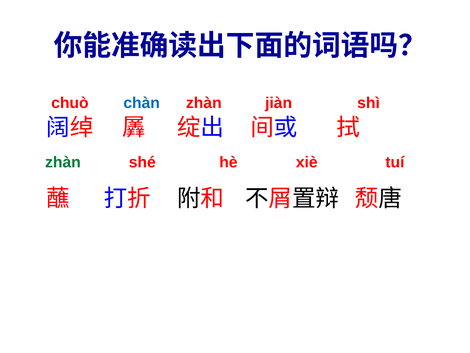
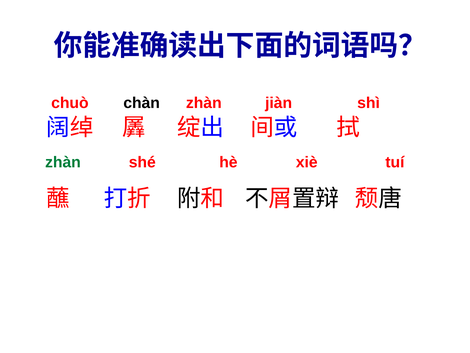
chàn colour: blue -> black
